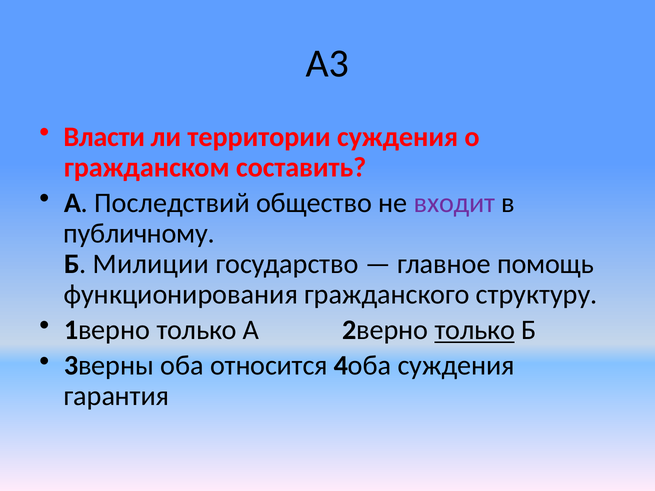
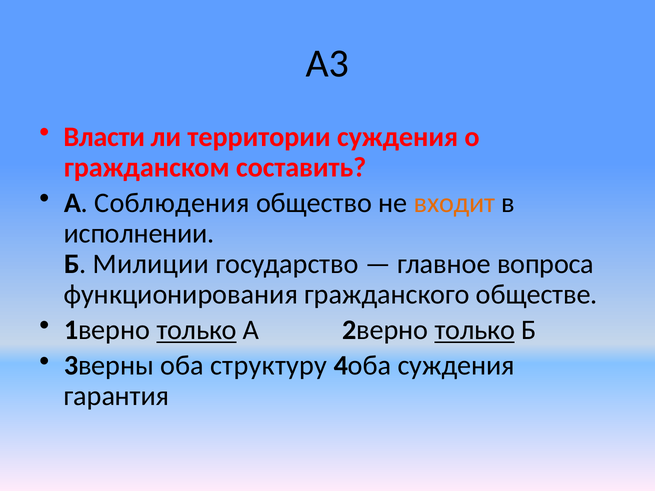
Последствий: Последствий -> Соблюдения
входит colour: purple -> orange
публичному: публичному -> исполнении
помощь: помощь -> вопроса
структуру: структуру -> обществе
только at (197, 330) underline: none -> present
относится: относится -> структуру
